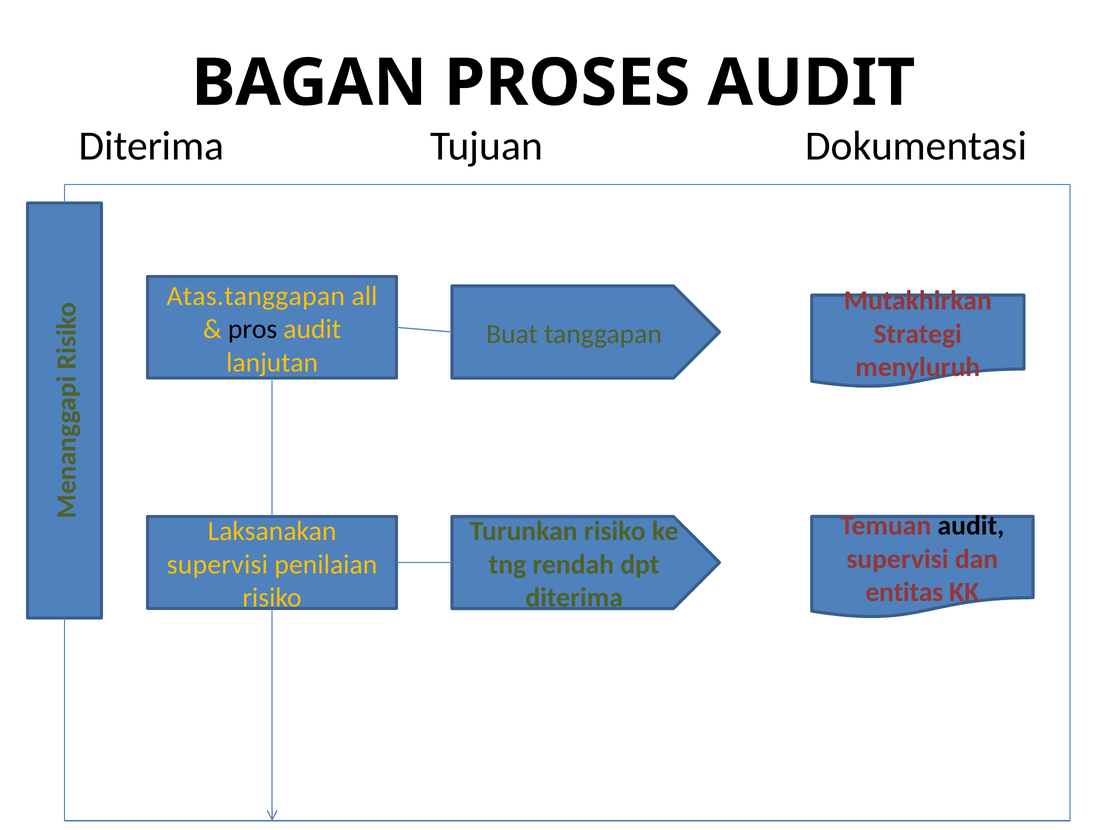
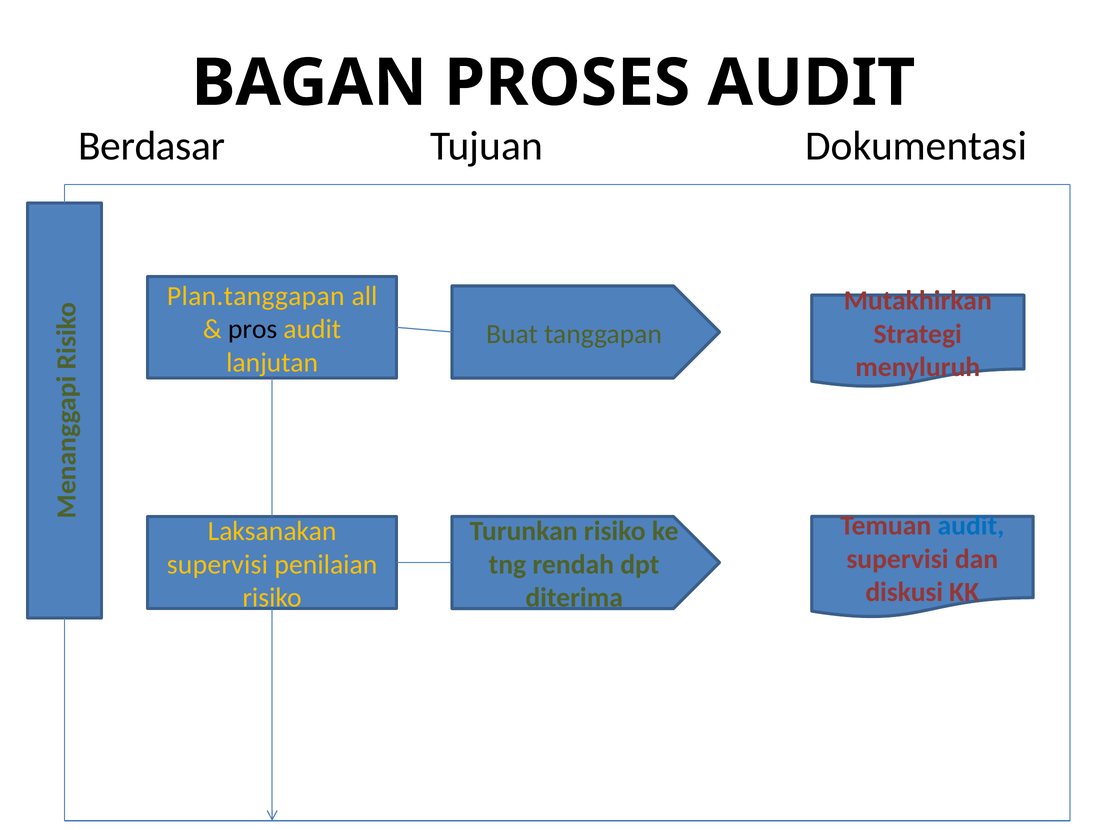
Diterima at (152, 146): Diterima -> Berdasar
Atas.tanggapan: Atas.tanggapan -> Plan.tanggapan
audit at (971, 526) colour: black -> blue
entitas: entitas -> diskusi
